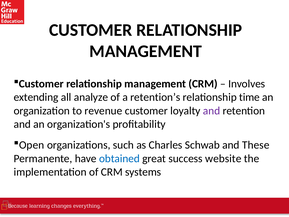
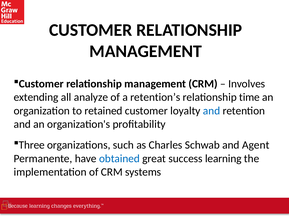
revenue: revenue -> retained
and at (212, 111) colour: purple -> blue
Open: Open -> Three
These: These -> Agent
website: website -> learning
